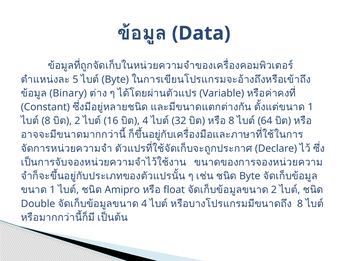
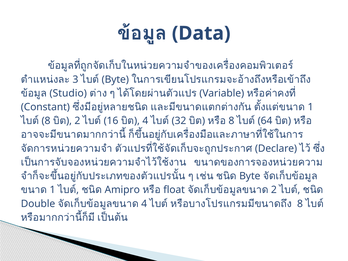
5: 5 -> 3
Binary: Binary -> Studio
